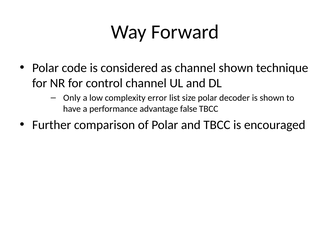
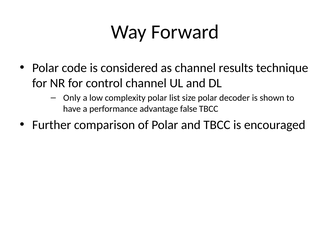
channel shown: shown -> results
complexity error: error -> polar
